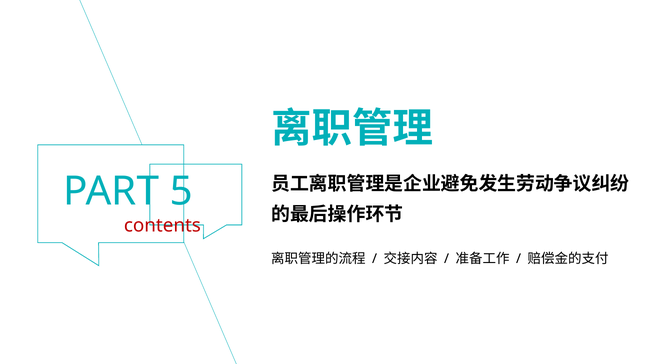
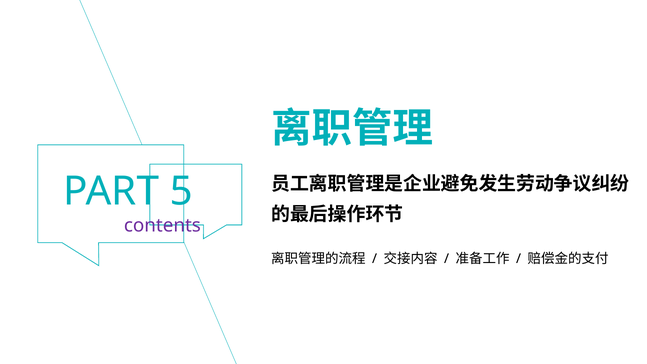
contents colour: red -> purple
